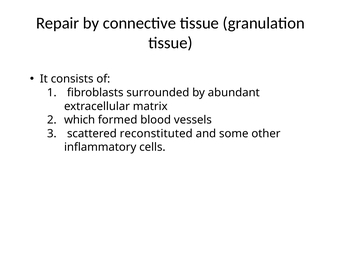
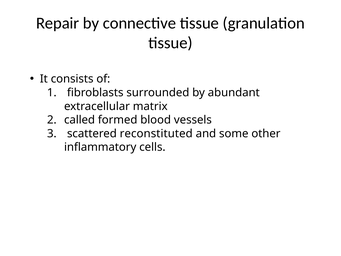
which: which -> called
